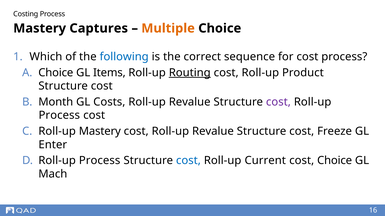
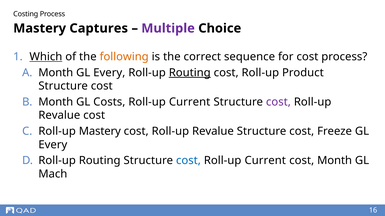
Multiple colour: orange -> purple
Which underline: none -> present
following colour: blue -> orange
Choice at (56, 73): Choice -> Month
Items at (109, 73): Items -> Every
Costs Roll-up Revalue: Revalue -> Current
Process at (59, 116): Process -> Revalue
Enter at (53, 145): Enter -> Every
Process at (100, 161): Process -> Routing
cost Choice: Choice -> Month
